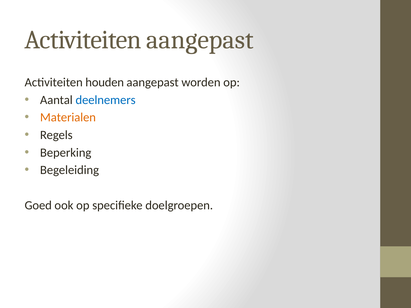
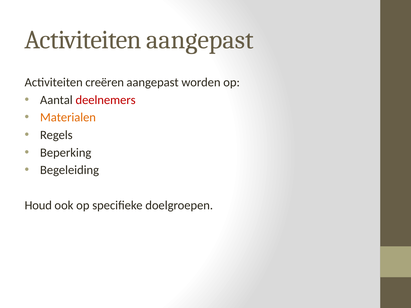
houden: houden -> creëren
deelnemers colour: blue -> red
Goed: Goed -> Houd
